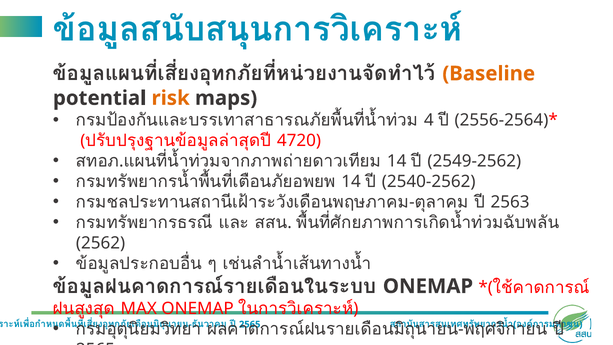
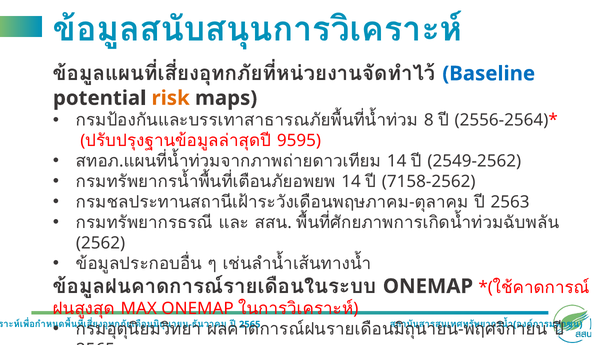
Baseline colour: orange -> blue
4: 4 -> 8
4720: 4720 -> 9595
2540-2562: 2540-2562 -> 7158-2562
